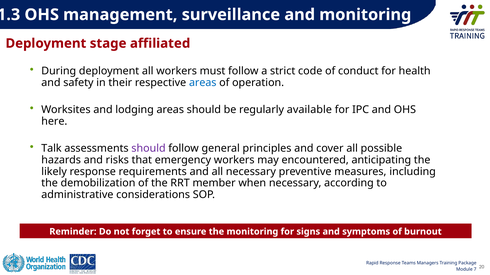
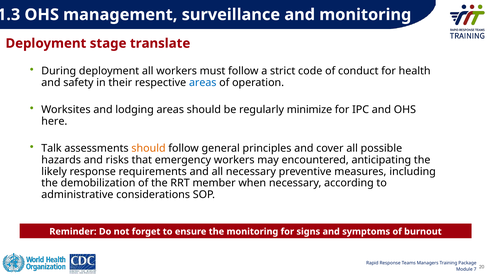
affiliated: affiliated -> translate
available: available -> minimize
should at (148, 149) colour: purple -> orange
